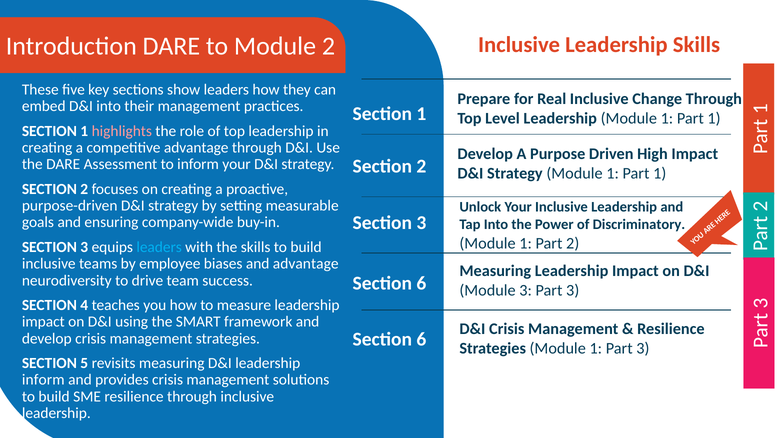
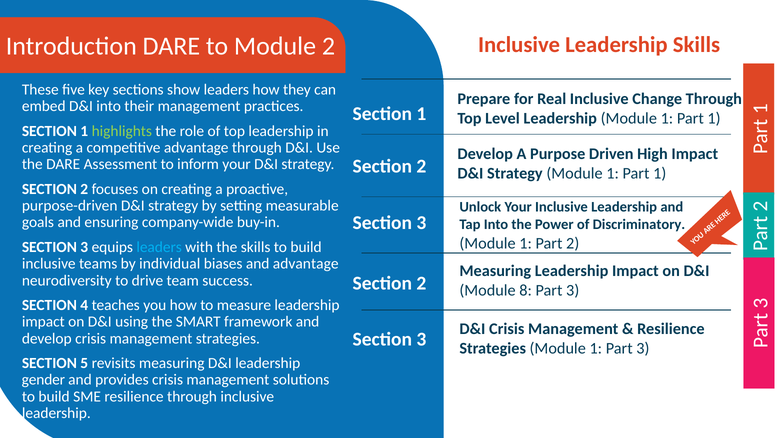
highlights colour: pink -> light green
employee: employee -> individual
6 at (421, 284): 6 -> 2
Module 3: 3 -> 8
6 at (421, 340): 6 -> 3
inform at (43, 380): inform -> gender
